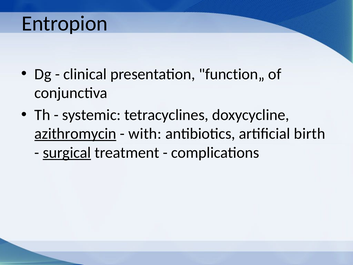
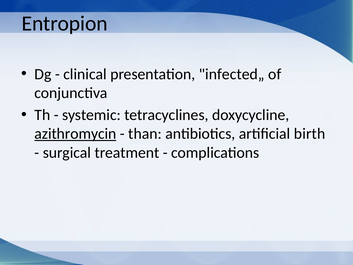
function„: function„ -> infected„
with: with -> than
surgical underline: present -> none
